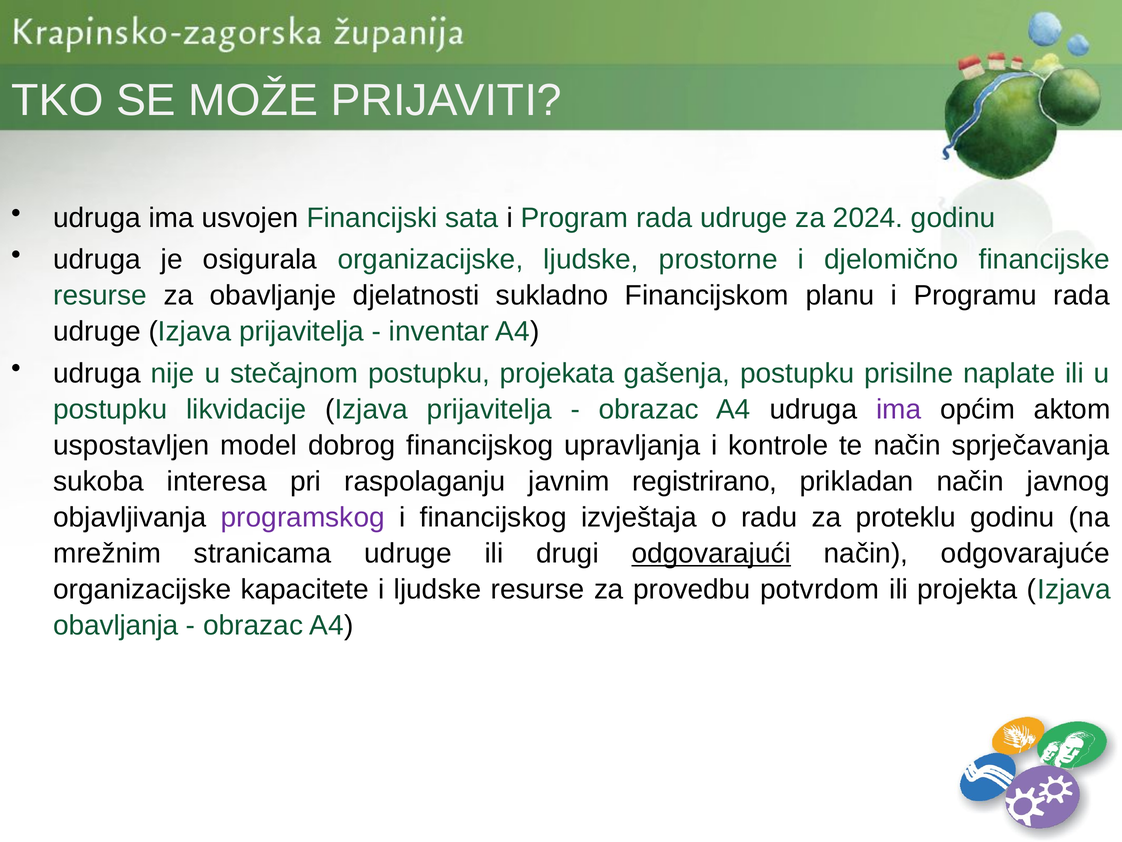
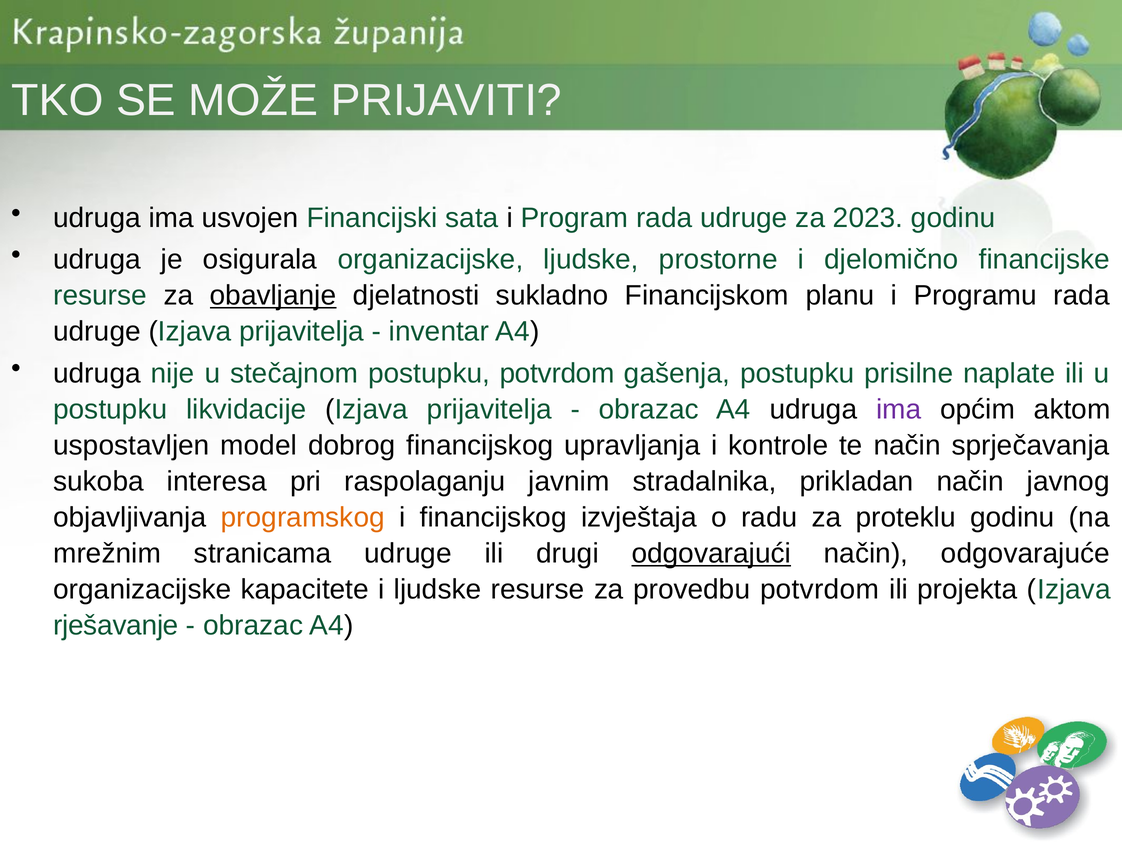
2024: 2024 -> 2023
obavljanje underline: none -> present
postupku projekata: projekata -> potvrdom
registrirano: registrirano -> stradalnika
programskog colour: purple -> orange
obavljanja: obavljanja -> rješavanje
